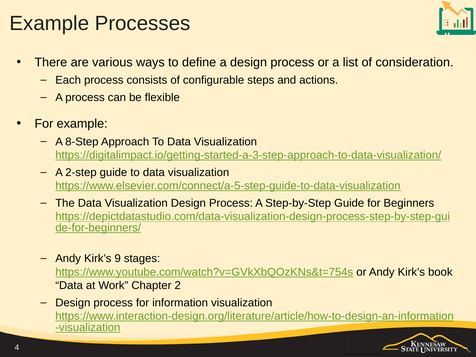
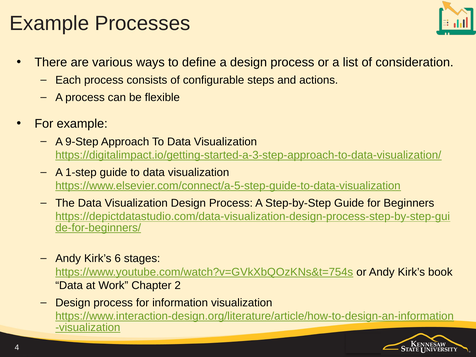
8-Step: 8-Step -> 9-Step
2-step: 2-step -> 1-step
9: 9 -> 6
